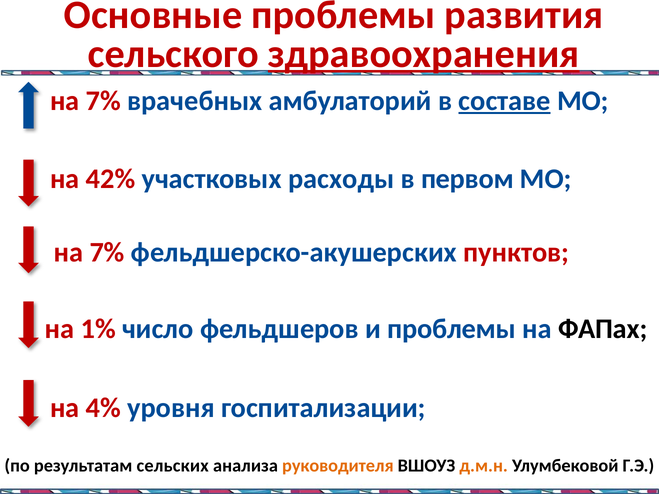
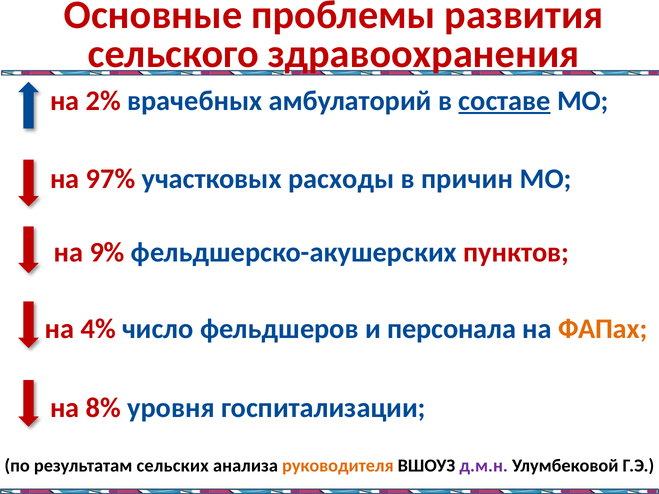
здравоохранения underline: present -> none
7% at (103, 101): 7% -> 2%
42%: 42% -> 97%
первом: первом -> причин
7% at (107, 252): 7% -> 9%
1%: 1% -> 4%
и проблемы: проблемы -> персонала
ФАПах colour: black -> orange
4%: 4% -> 8%
д.м.н colour: orange -> purple
